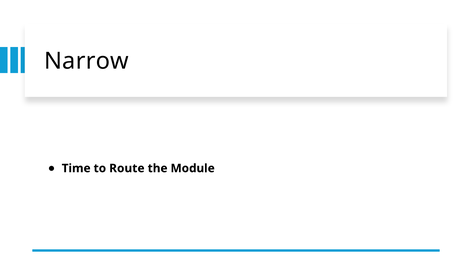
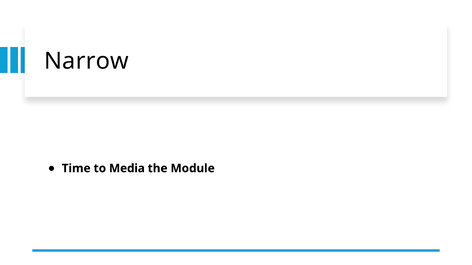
Route: Route -> Media
